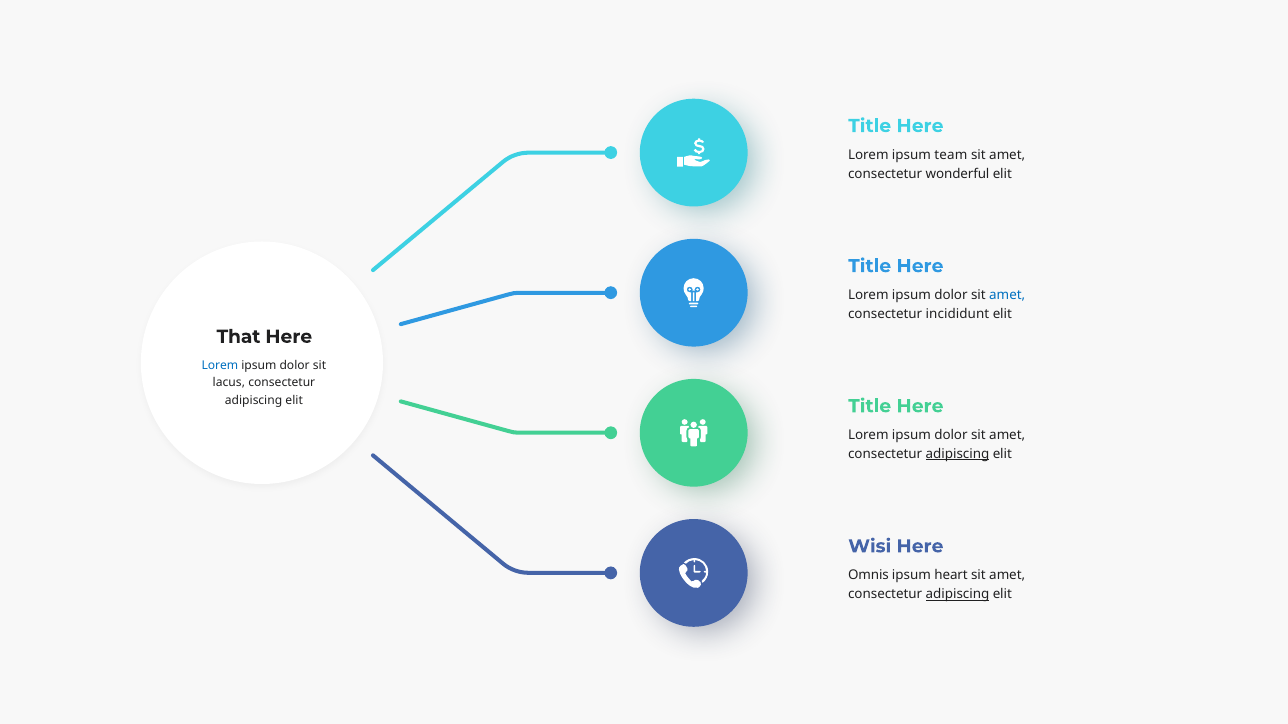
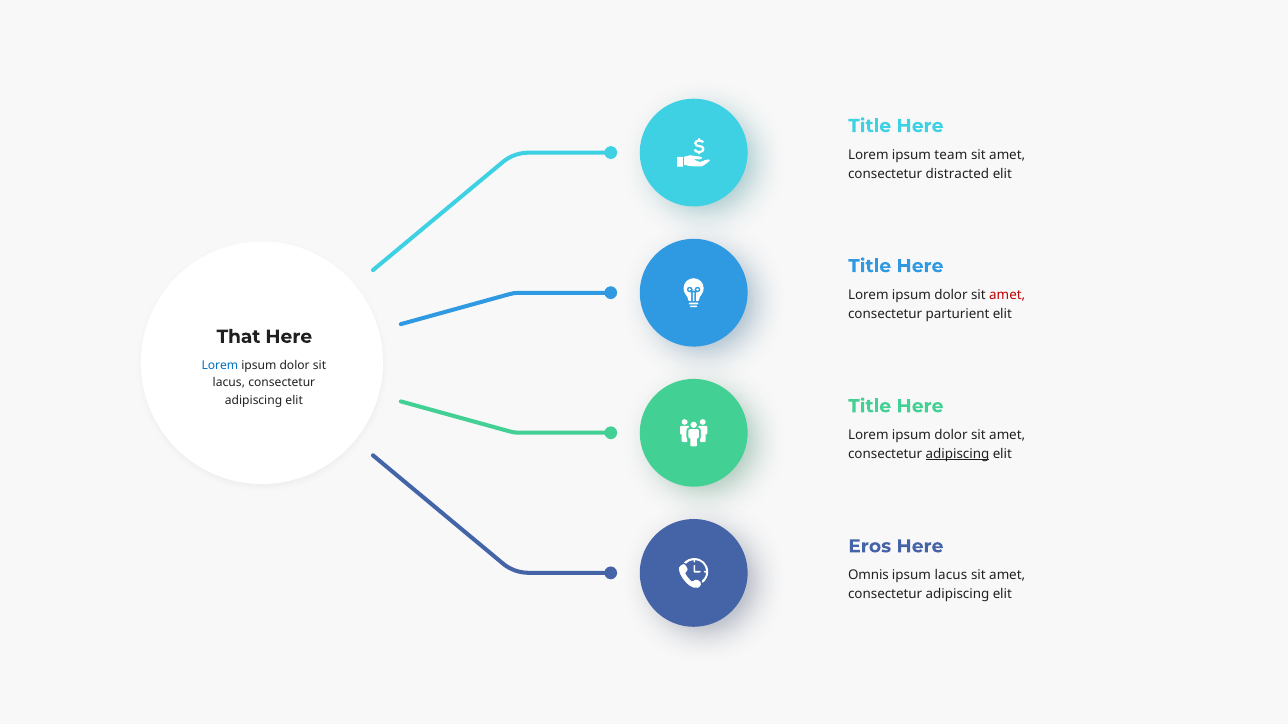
wonderful: wonderful -> distracted
amet at (1007, 295) colour: blue -> red
incididunt: incididunt -> parturient
Wisi: Wisi -> Eros
ipsum heart: heart -> lacus
adipiscing at (957, 595) underline: present -> none
